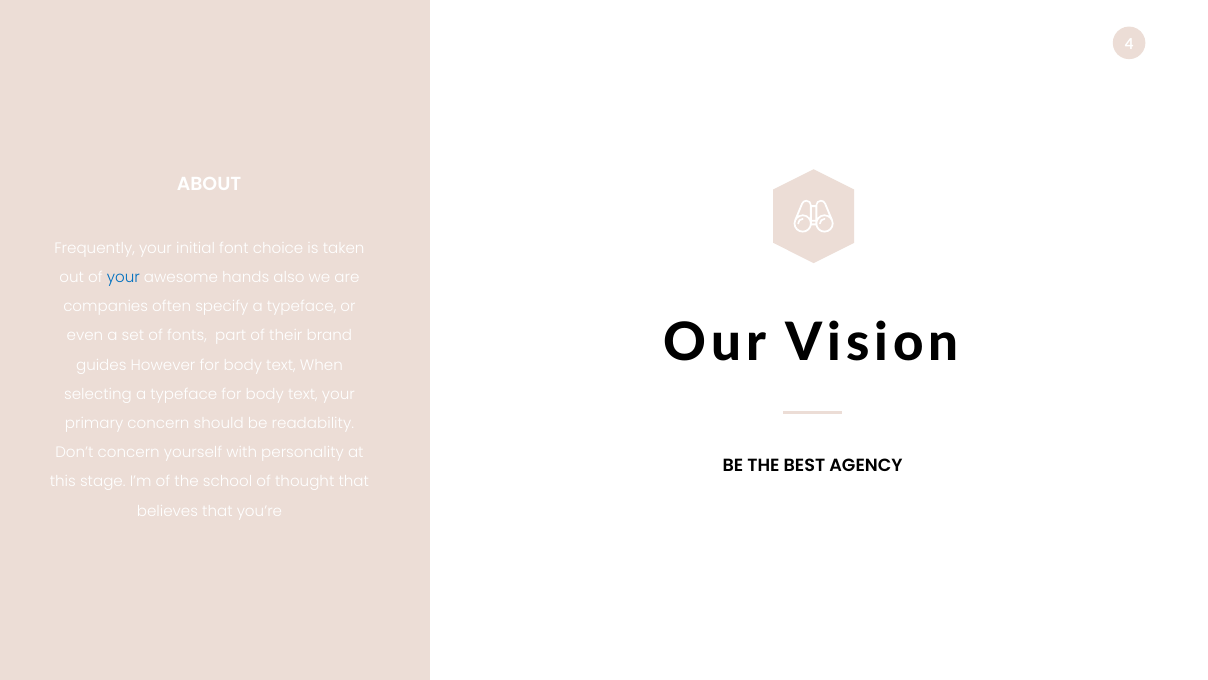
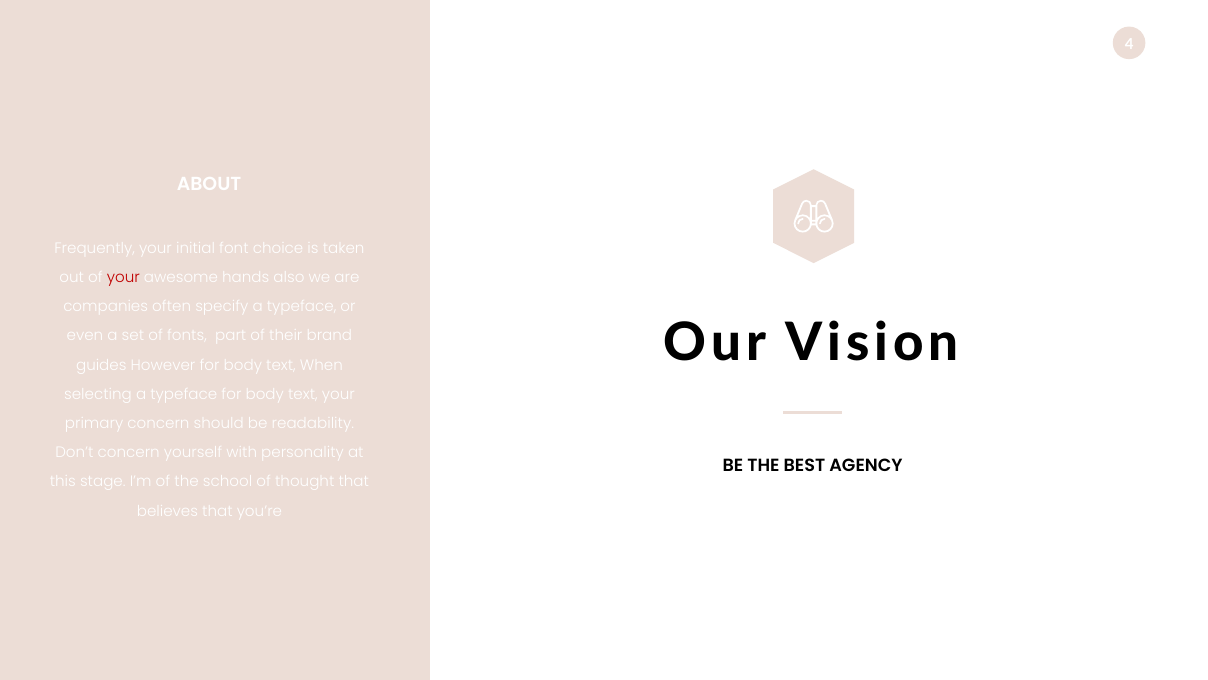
your at (123, 277) colour: blue -> red
